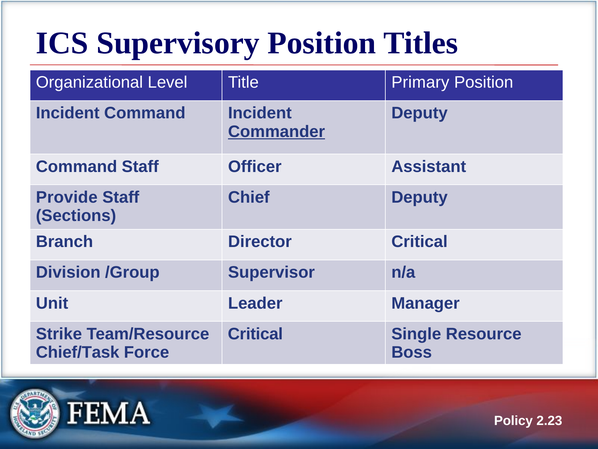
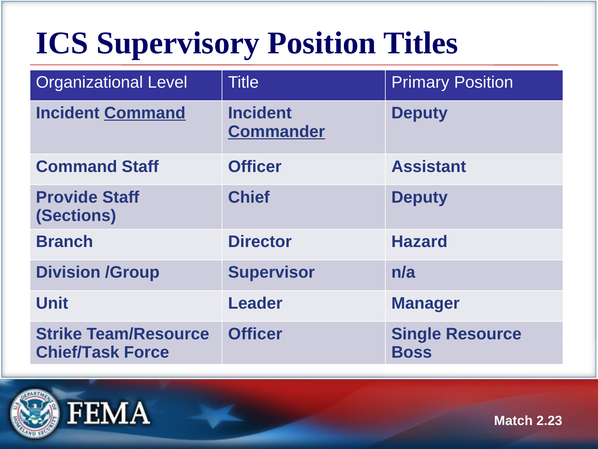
Command at (145, 113) underline: none -> present
Director Critical: Critical -> Hazard
Critical at (255, 334): Critical -> Officer
Policy: Policy -> Match
